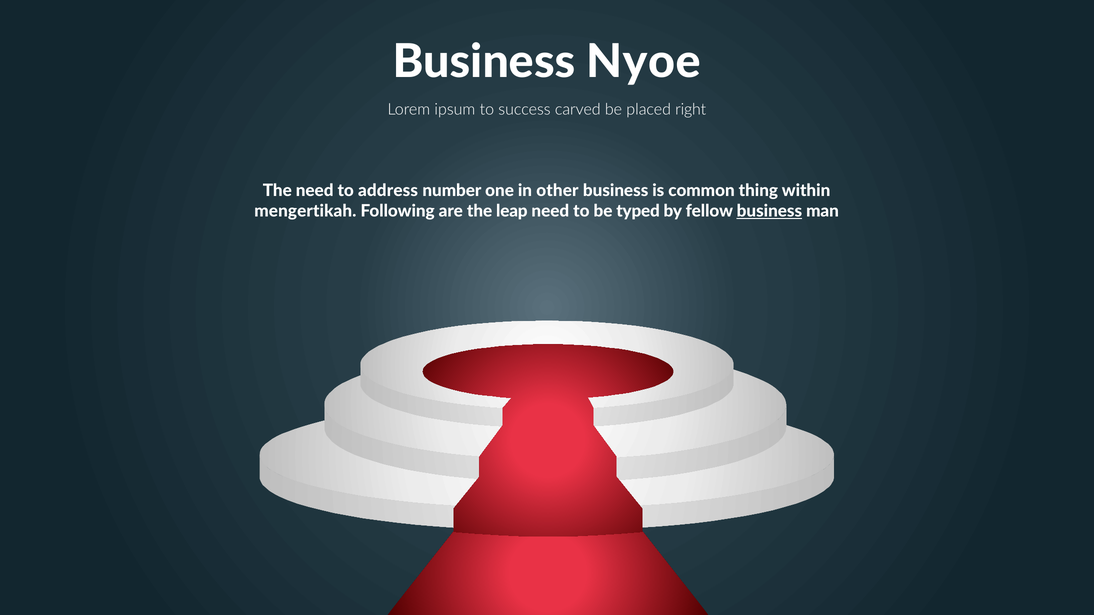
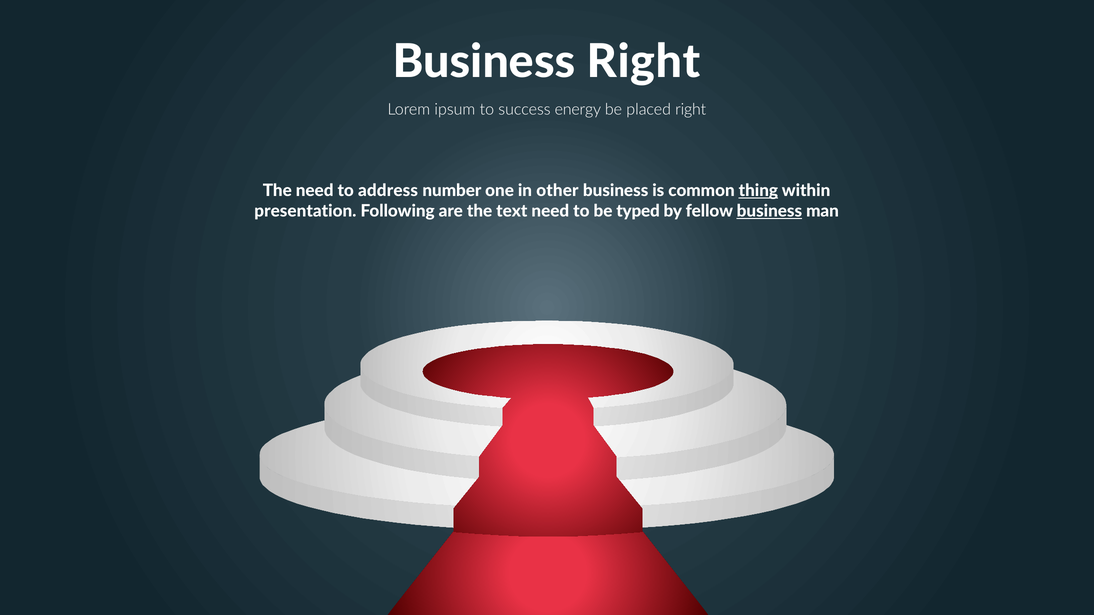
Business Nyoe: Nyoe -> Right
carved: carved -> energy
thing underline: none -> present
mengertikah: mengertikah -> presentation
leap: leap -> text
